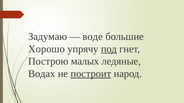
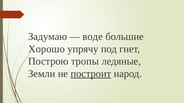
под underline: present -> none
малых: малых -> тропы
Водах: Водах -> Земли
